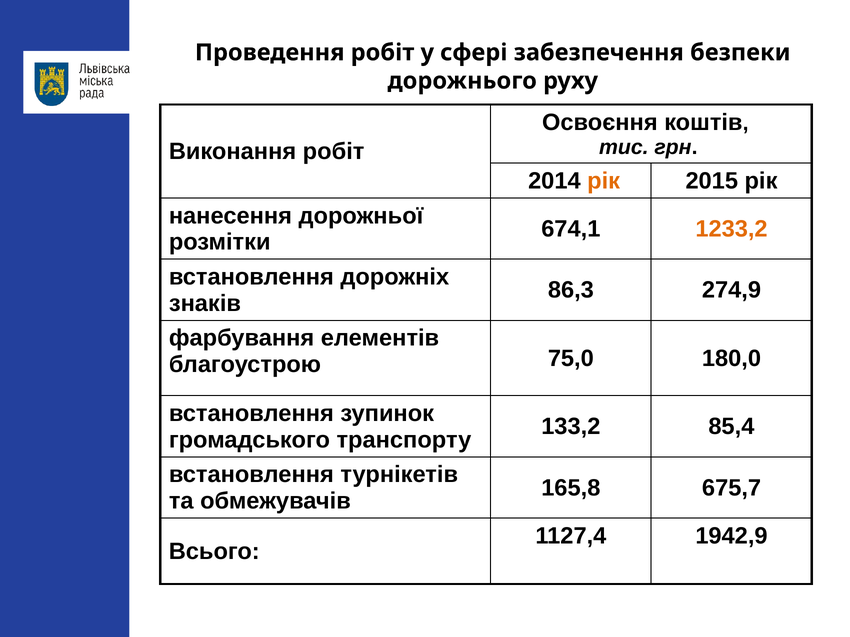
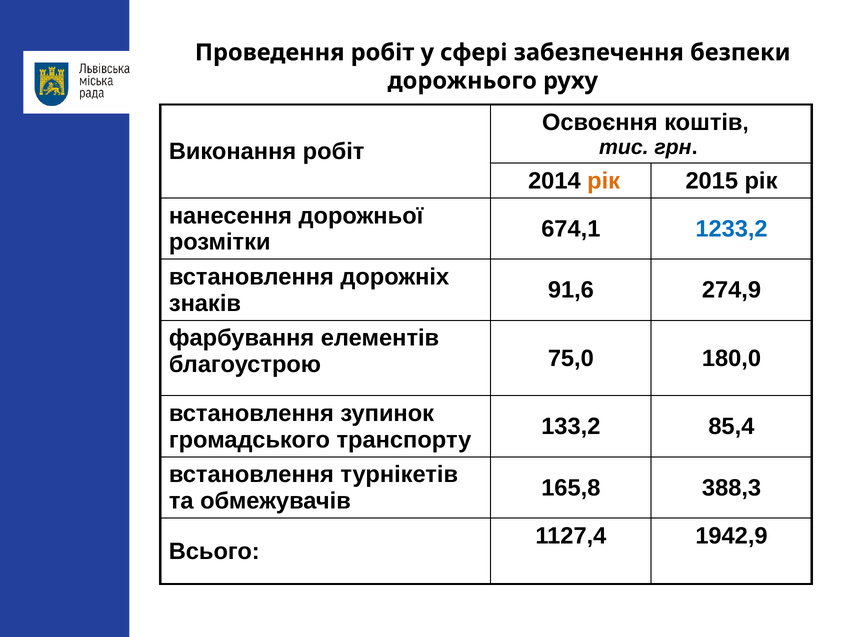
1233,2 colour: orange -> blue
86,3: 86,3 -> 91,6
675,7: 675,7 -> 388,3
